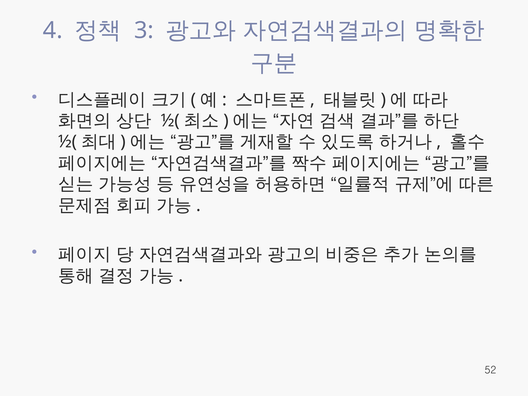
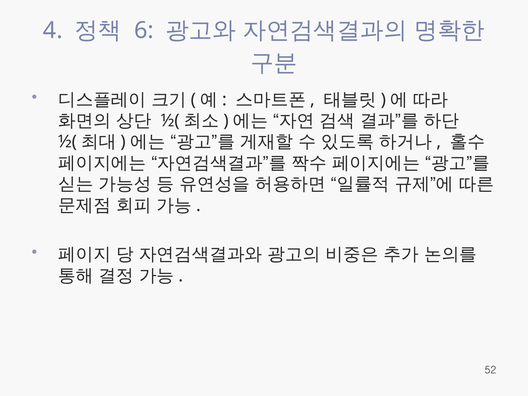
3: 3 -> 6
